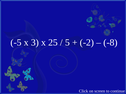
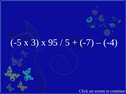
25: 25 -> 95
-2: -2 -> -7
-8: -8 -> -4
